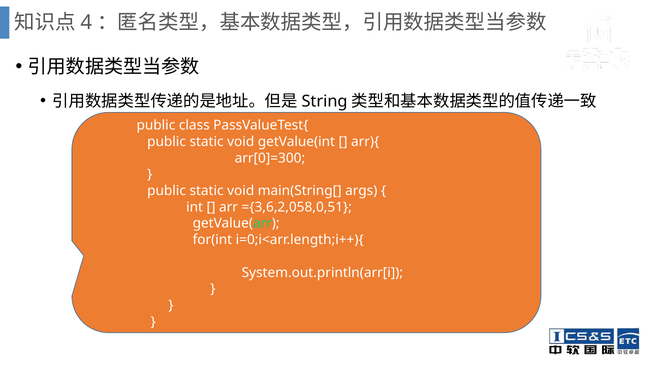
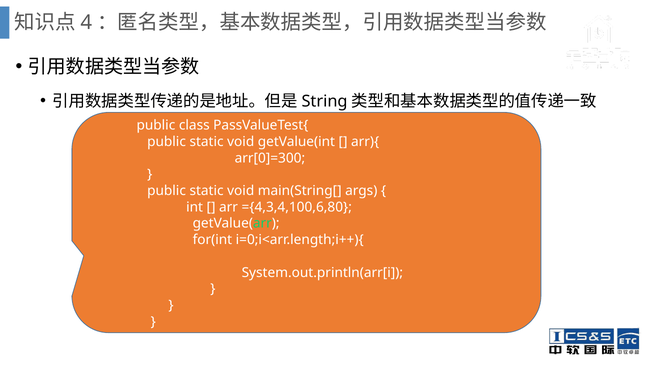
={3,6,2,058,0,51: ={3,6,2,058,0,51 -> ={4,3,4,100,6,80
